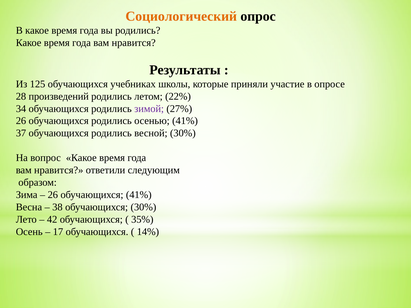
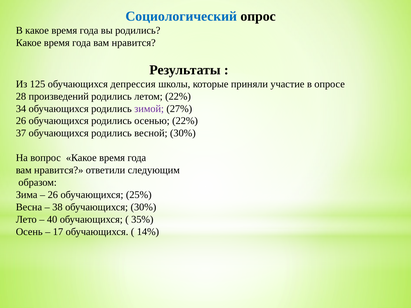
Социологический colour: orange -> blue
учебниках: учебниках -> депрессия
осенью 41%: 41% -> 22%
обучающихся 41%: 41% -> 25%
42: 42 -> 40
